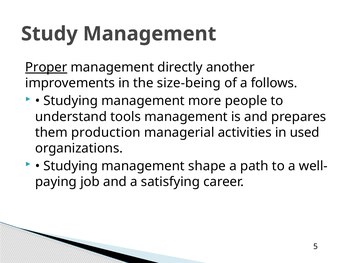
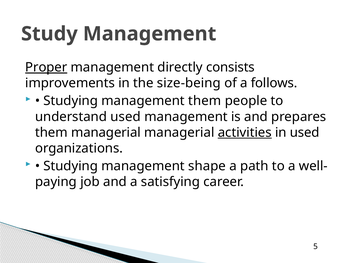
another: another -> consists
management more: more -> them
understand tools: tools -> used
them production: production -> managerial
activities underline: none -> present
